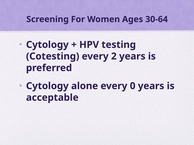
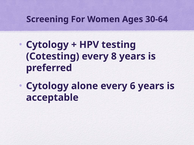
2: 2 -> 8
0: 0 -> 6
